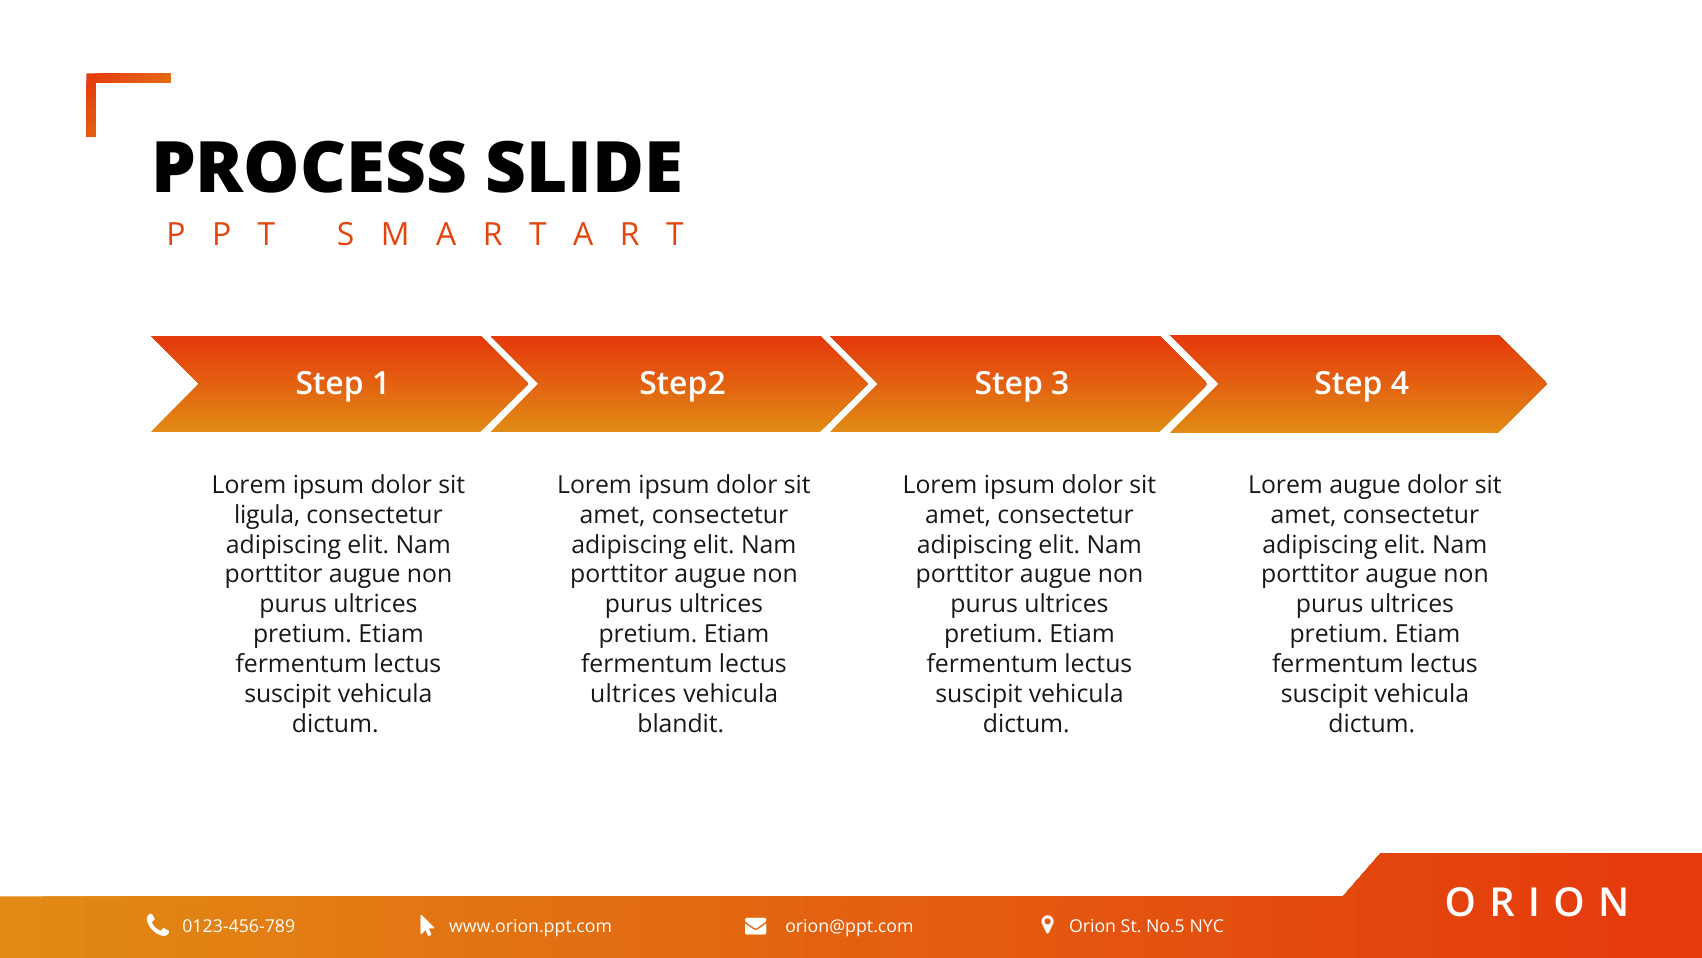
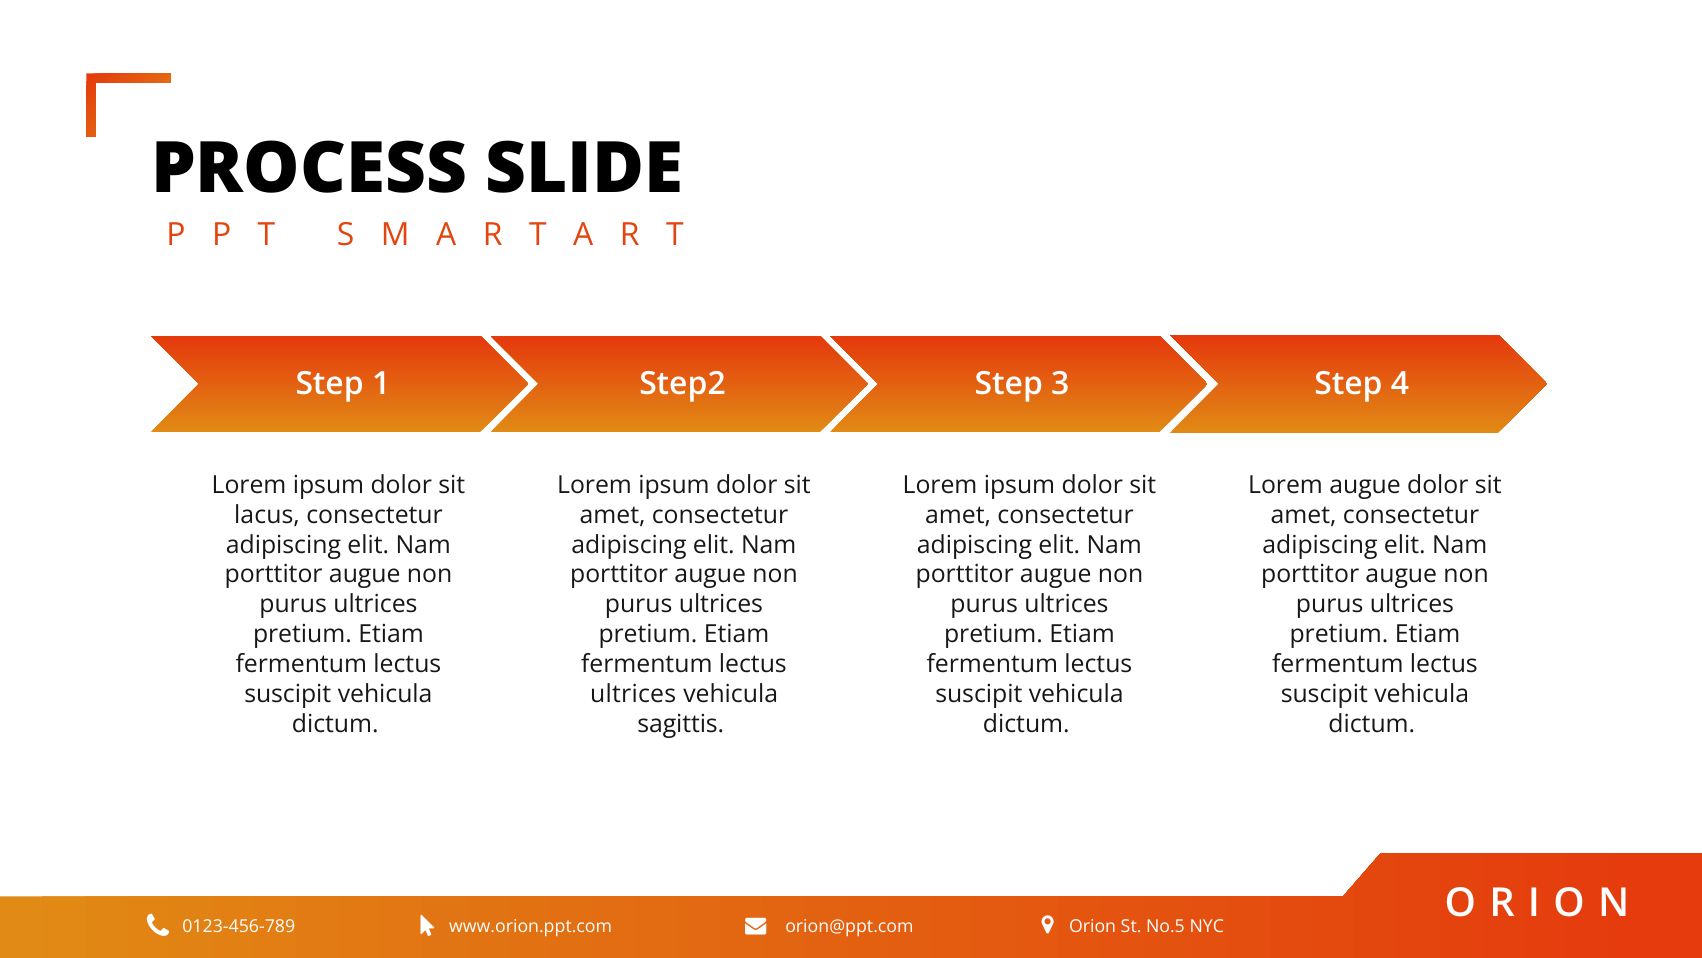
ligula: ligula -> lacus
blandit: blandit -> sagittis
